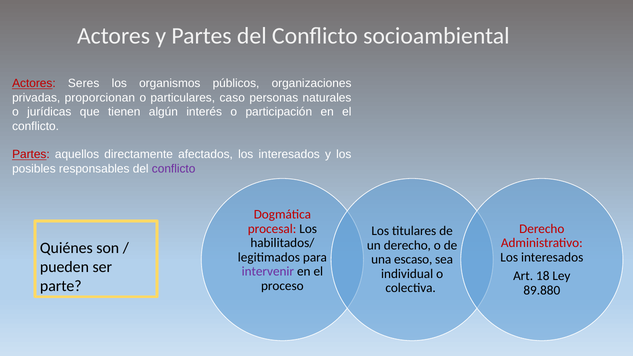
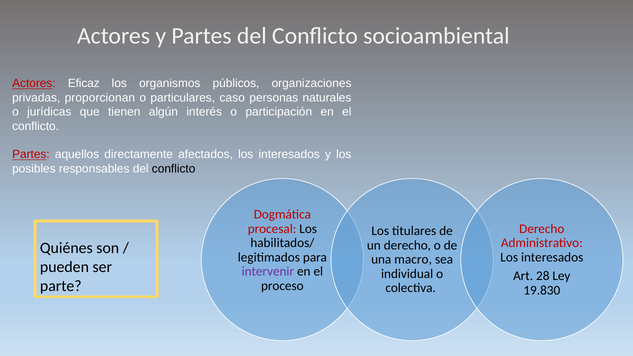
Seres: Seres -> Eficaz
conflicto at (174, 169) colour: purple -> black
escaso: escaso -> macro
18: 18 -> 28
89.880: 89.880 -> 19.830
